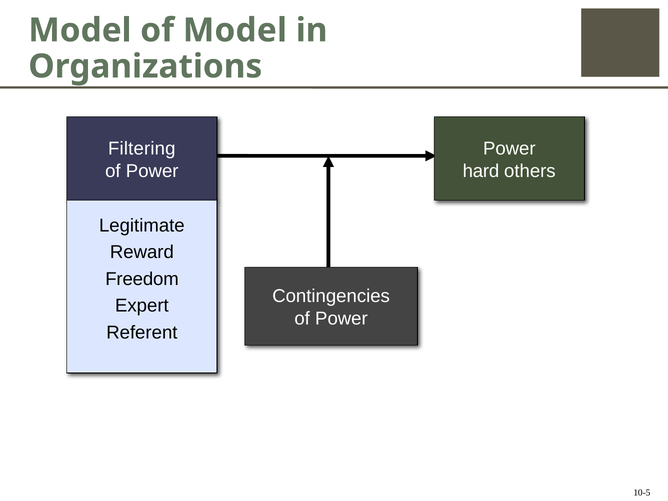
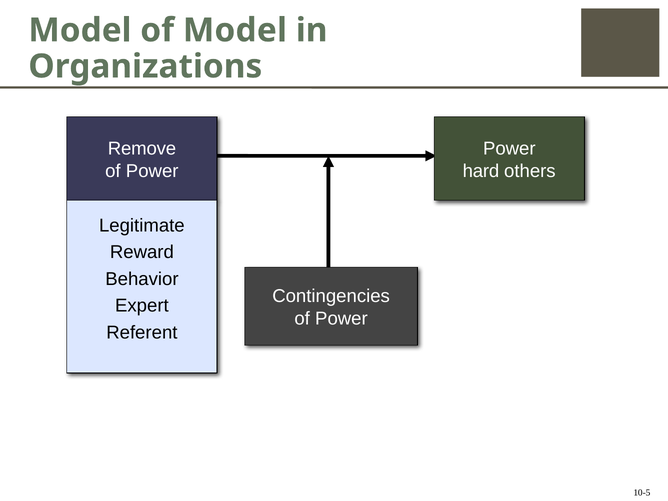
Filtering: Filtering -> Remove
Freedom: Freedom -> Behavior
